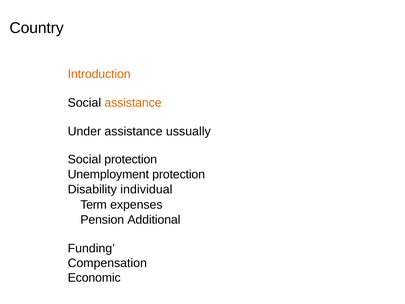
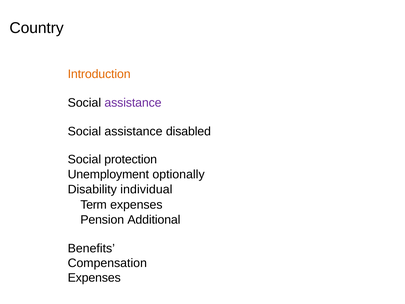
assistance at (133, 103) colour: orange -> purple
Under at (84, 132): Under -> Social
ussually: ussually -> disabled
Unemployment protection: protection -> optionally
Funding: Funding -> Benefits
Economic at (94, 278): Economic -> Expenses
